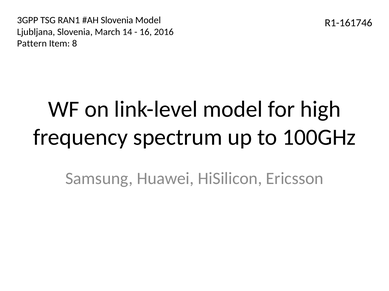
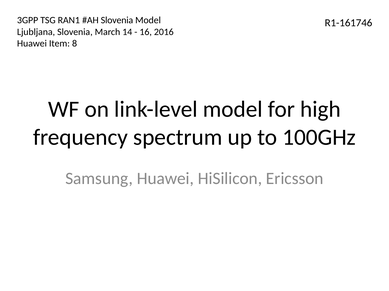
Pattern at (32, 44): Pattern -> Huawei
